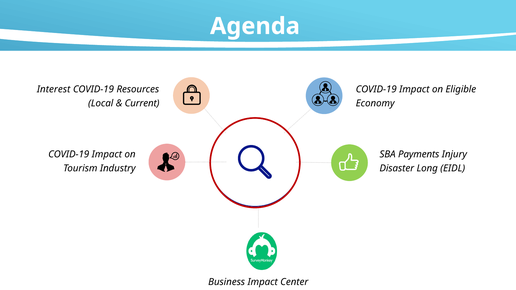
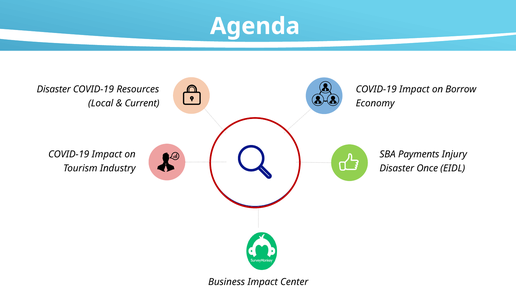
Interest at (54, 89): Interest -> Disaster
Eligible: Eligible -> Borrow
Long: Long -> Once
